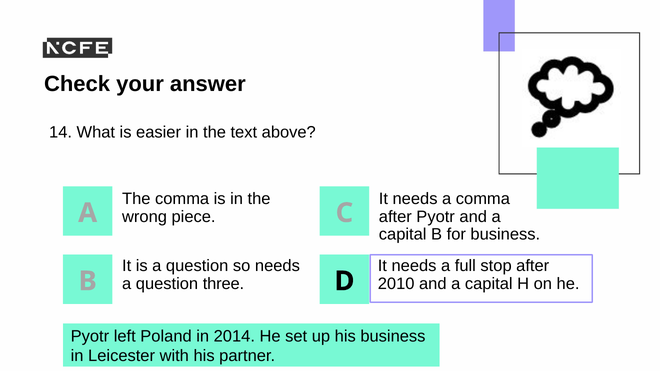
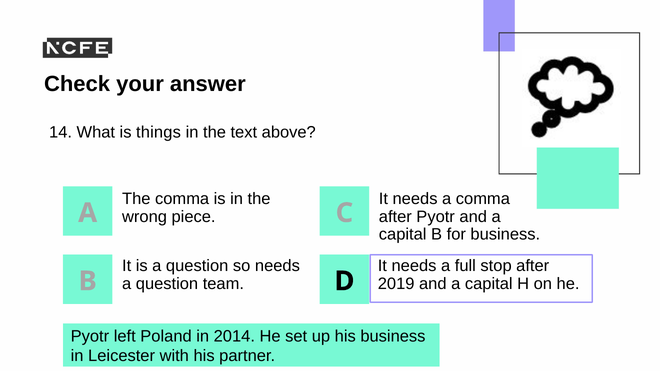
easier: easier -> things
three: three -> team
2010: 2010 -> 2019
